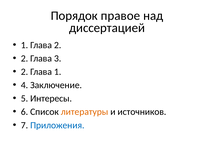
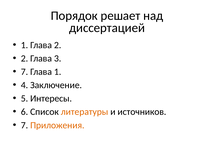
правое: правое -> решает
2 at (24, 72): 2 -> 7
Приложения colour: blue -> orange
